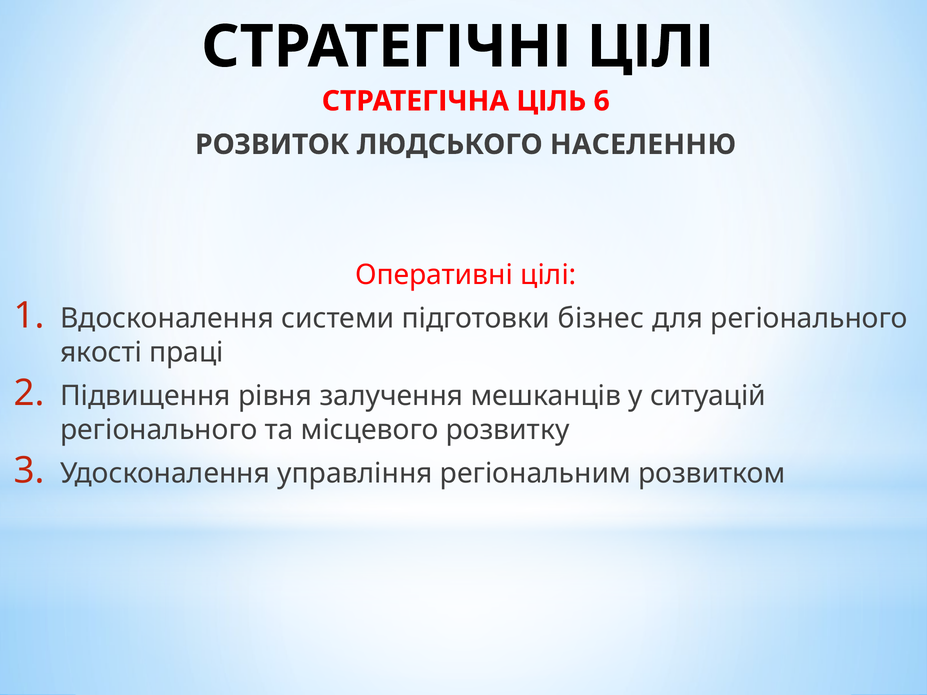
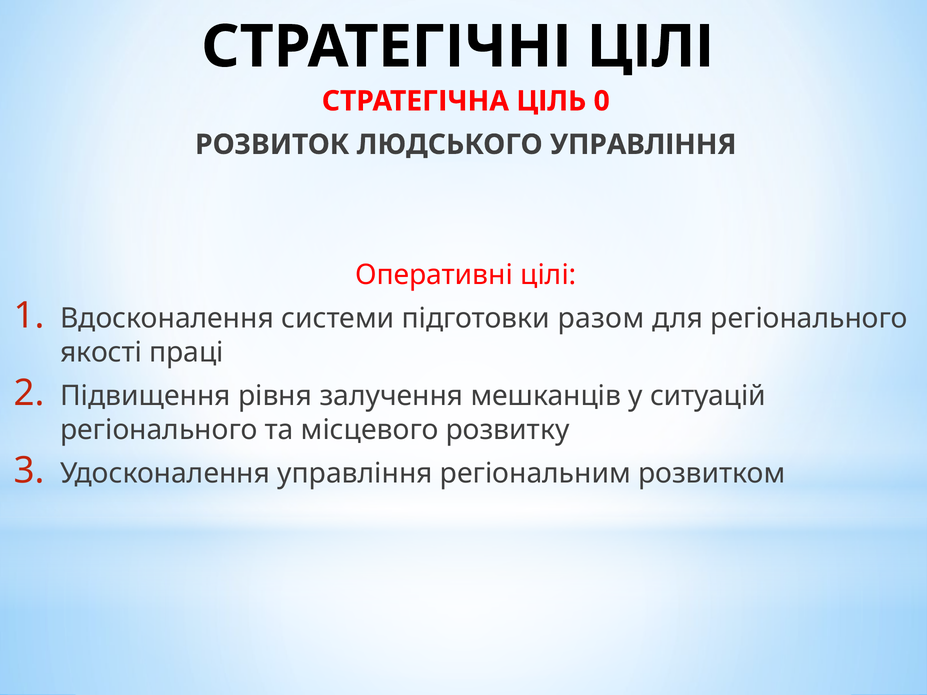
6: 6 -> 0
ЛЮДСЬКОГО НАСЕЛЕННЮ: НАСЕЛЕННЮ -> УПРАВЛІННЯ
бізнес: бізнес -> разом
